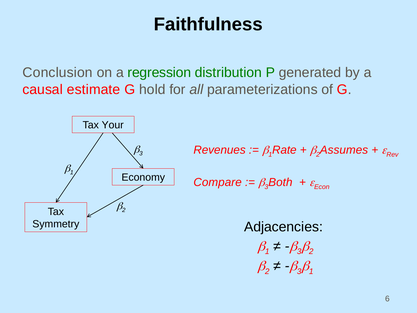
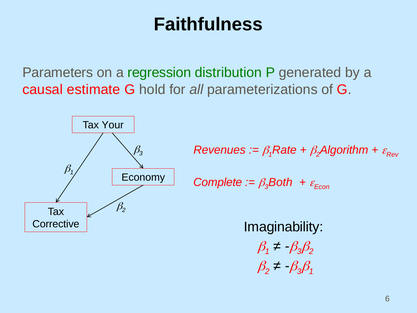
Conclusion: Conclusion -> Parameters
Assumes: Assumes -> Algorithm
Compare: Compare -> Complete
Symmetry: Symmetry -> Corrective
Adjacencies: Adjacencies -> Imaginability
